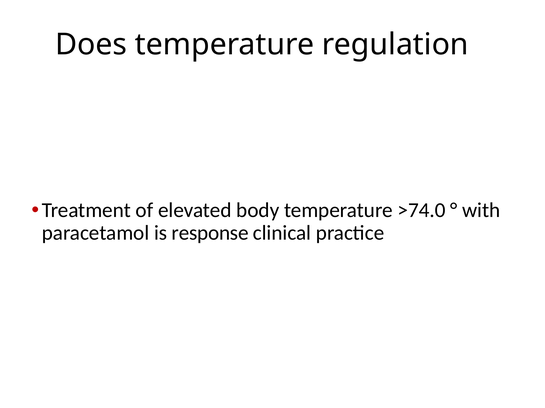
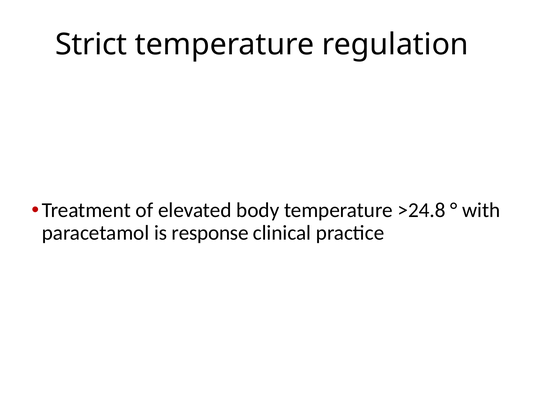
Does: Does -> Strict
>74.0: >74.0 -> >24.8
